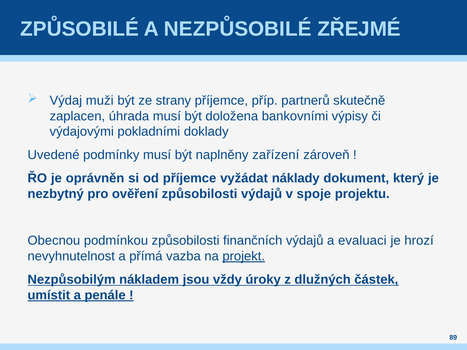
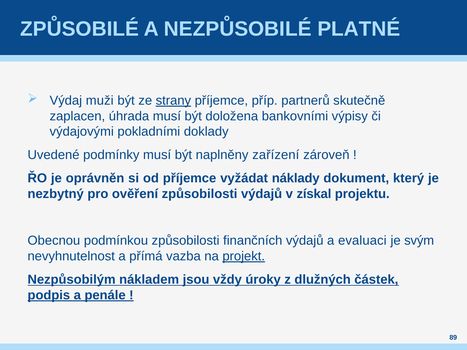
ZŘEJMÉ: ZŘEJMÉ -> PLATNÉ
strany underline: none -> present
spoje: spoje -> získal
hrozí: hrozí -> svým
umístit: umístit -> podpis
